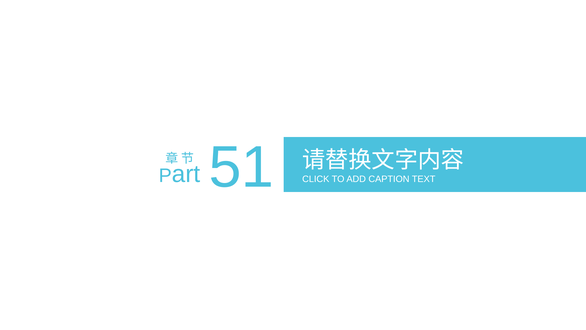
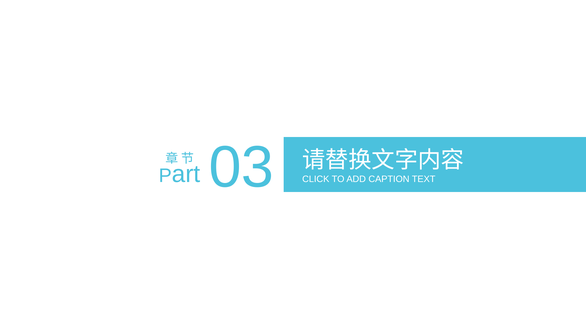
51: 51 -> 03
